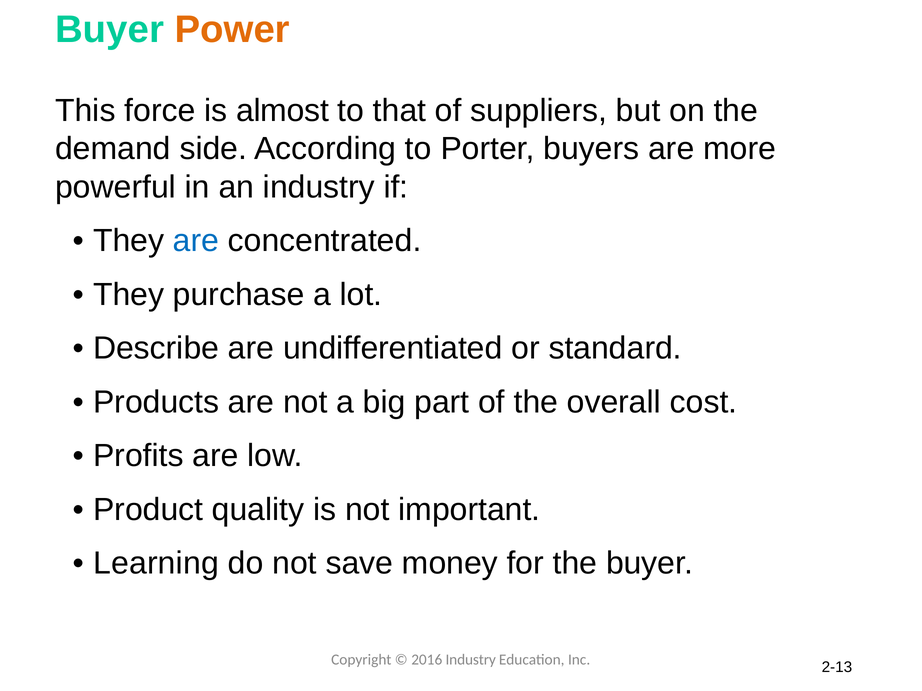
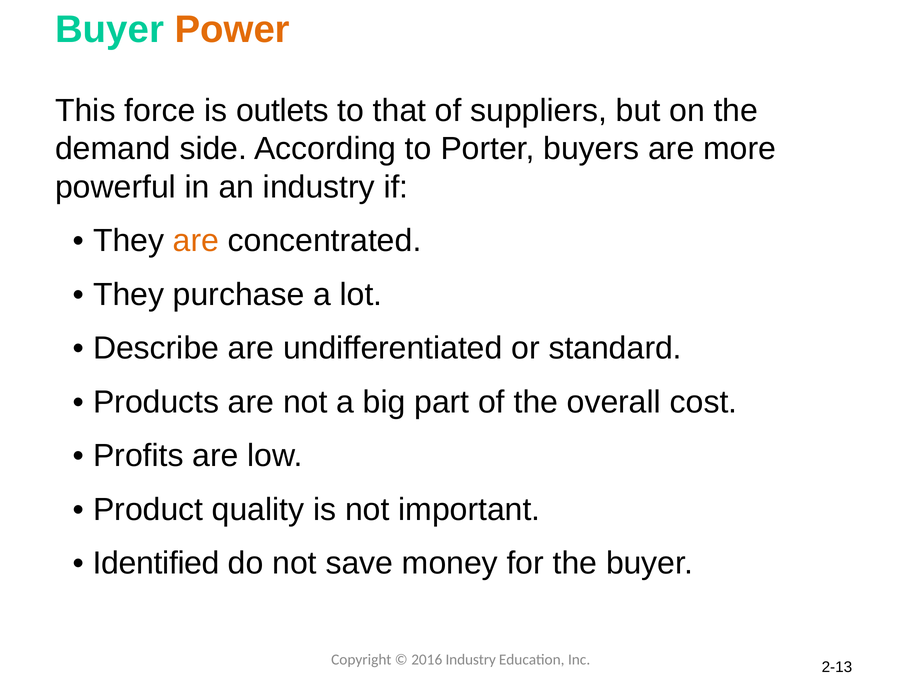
almost: almost -> outlets
are at (196, 241) colour: blue -> orange
Learning: Learning -> Identified
